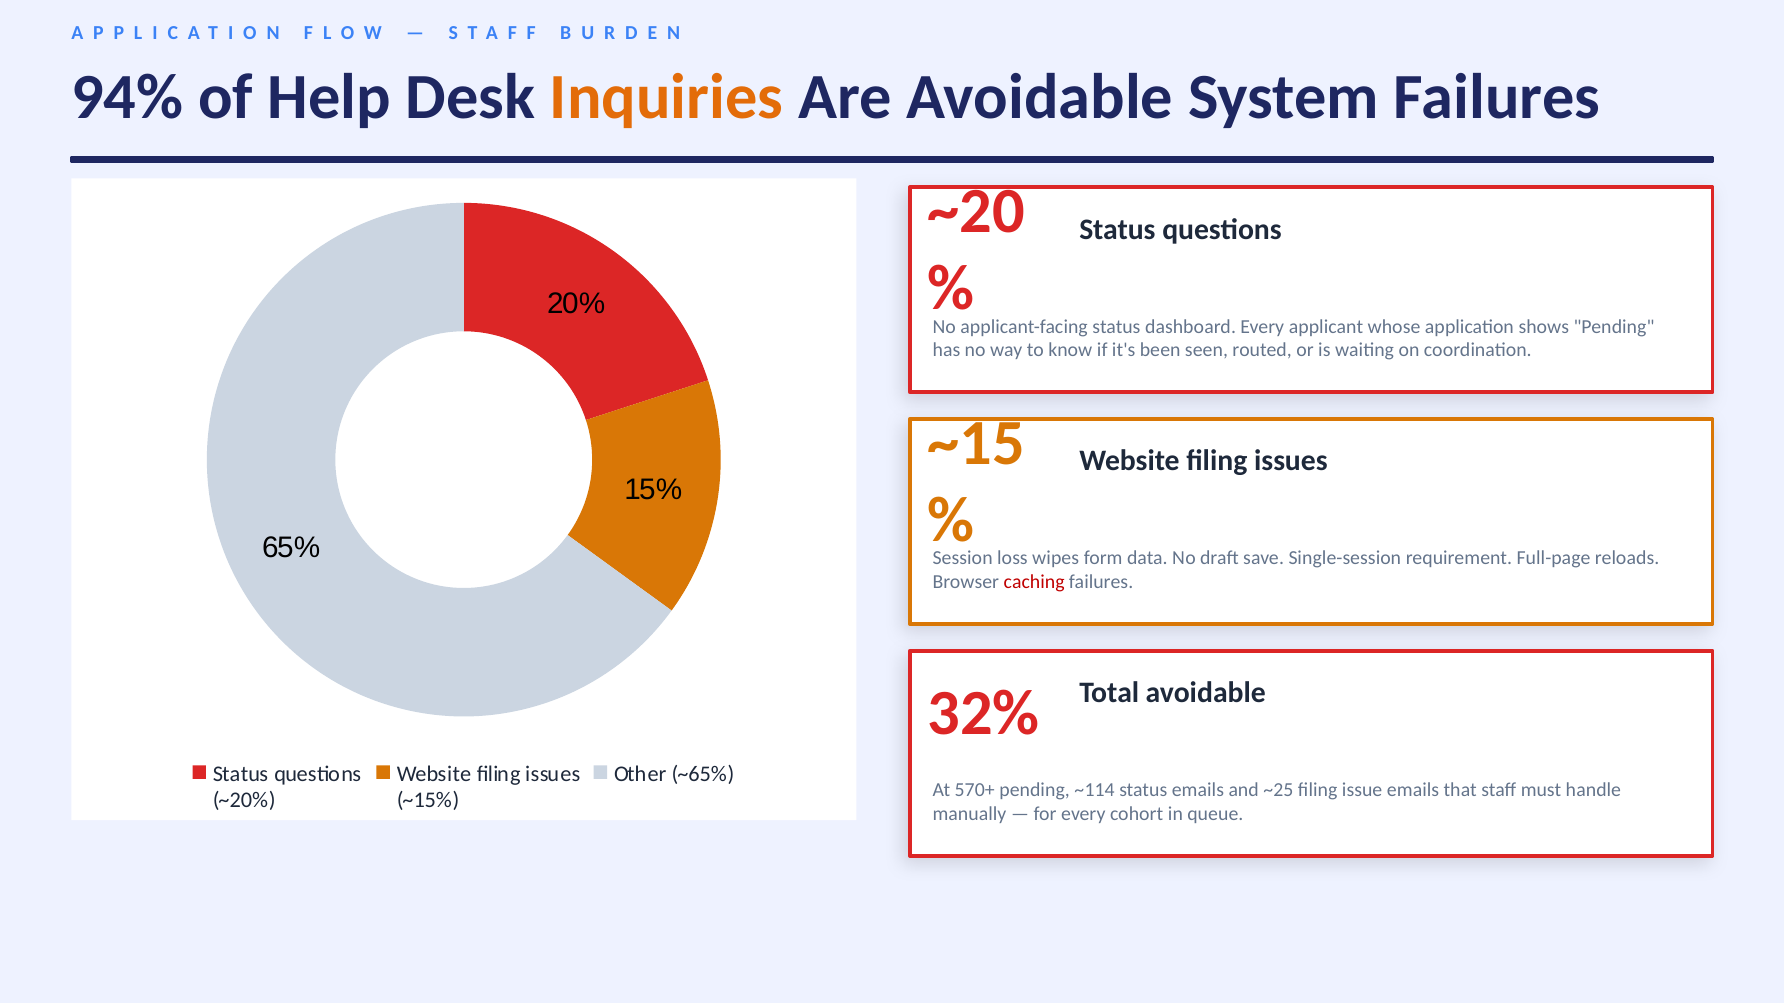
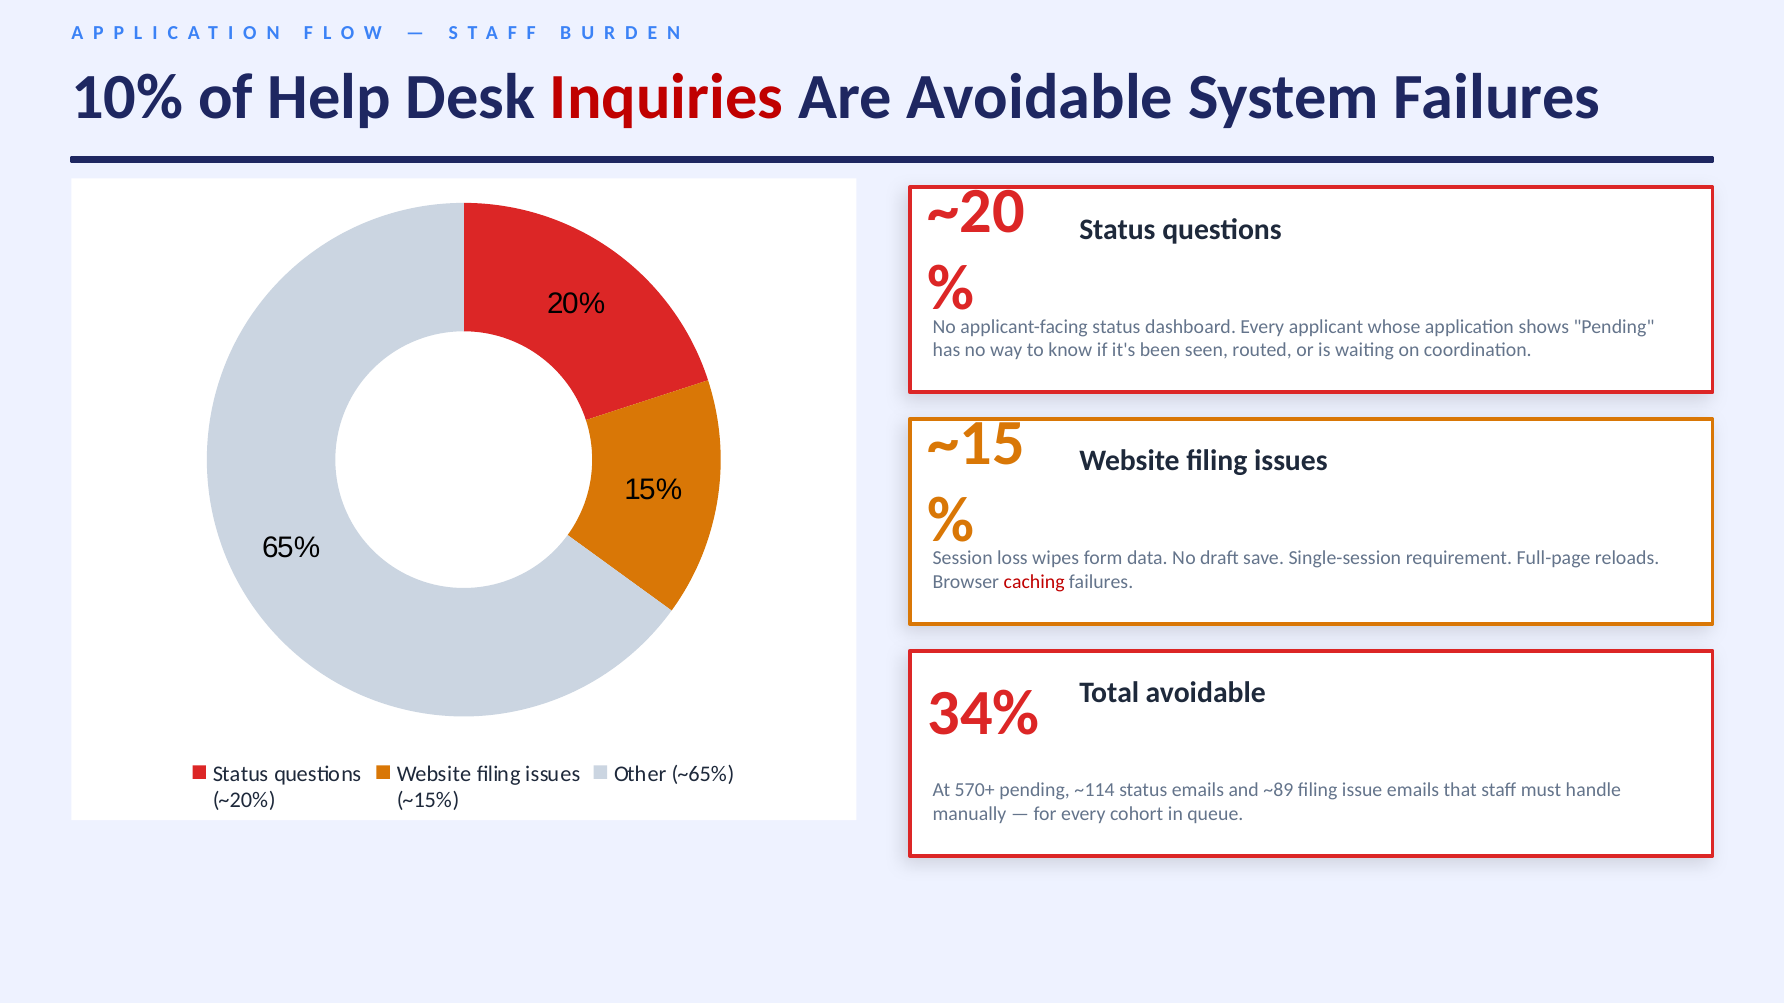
94%: 94% -> 10%
Inquiries colour: orange -> red
32%: 32% -> 34%
~25: ~25 -> ~89
